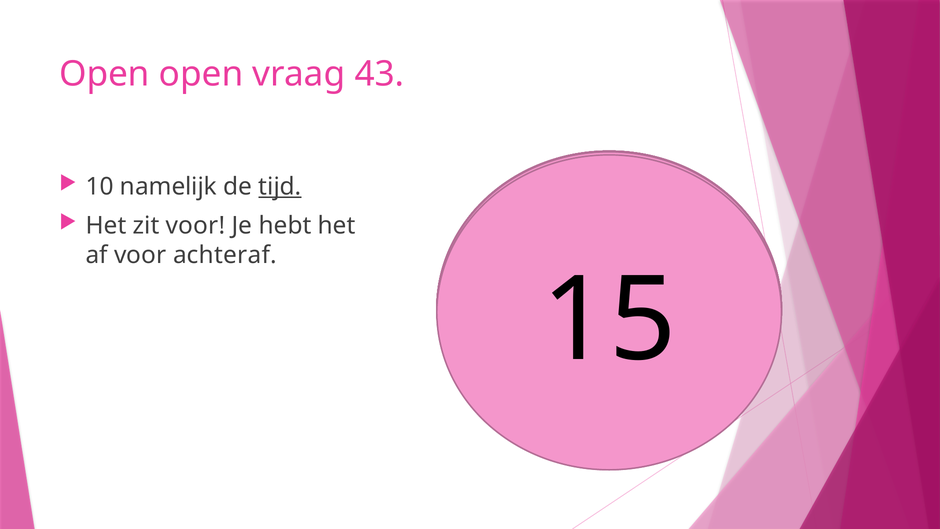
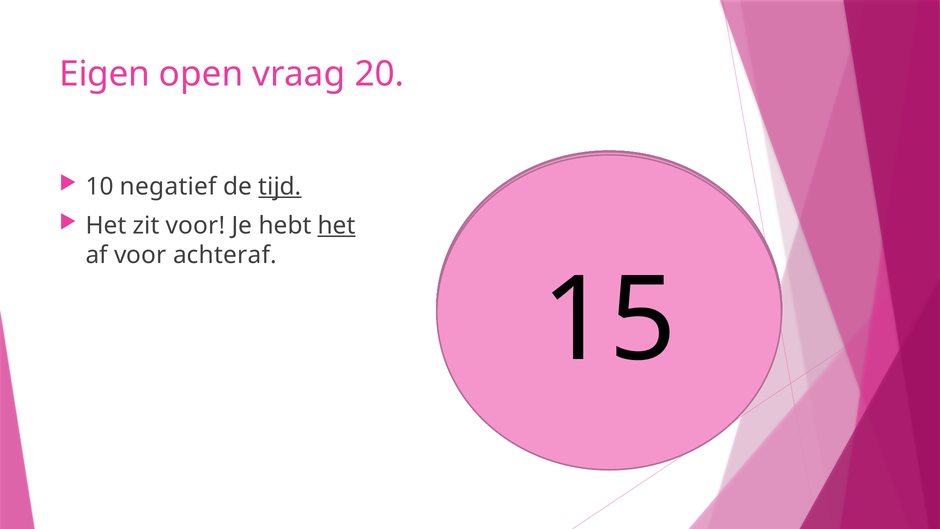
Open at (104, 74): Open -> Eigen
43: 43 -> 20
namelijk: namelijk -> negatief
het at (337, 226) underline: none -> present
